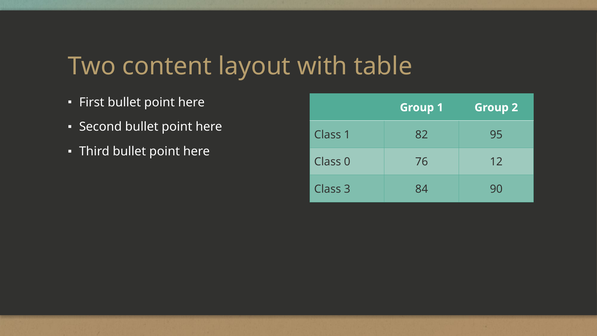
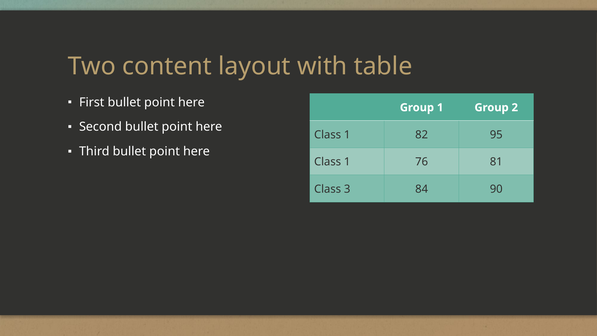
0 at (347, 162): 0 -> 1
12: 12 -> 81
